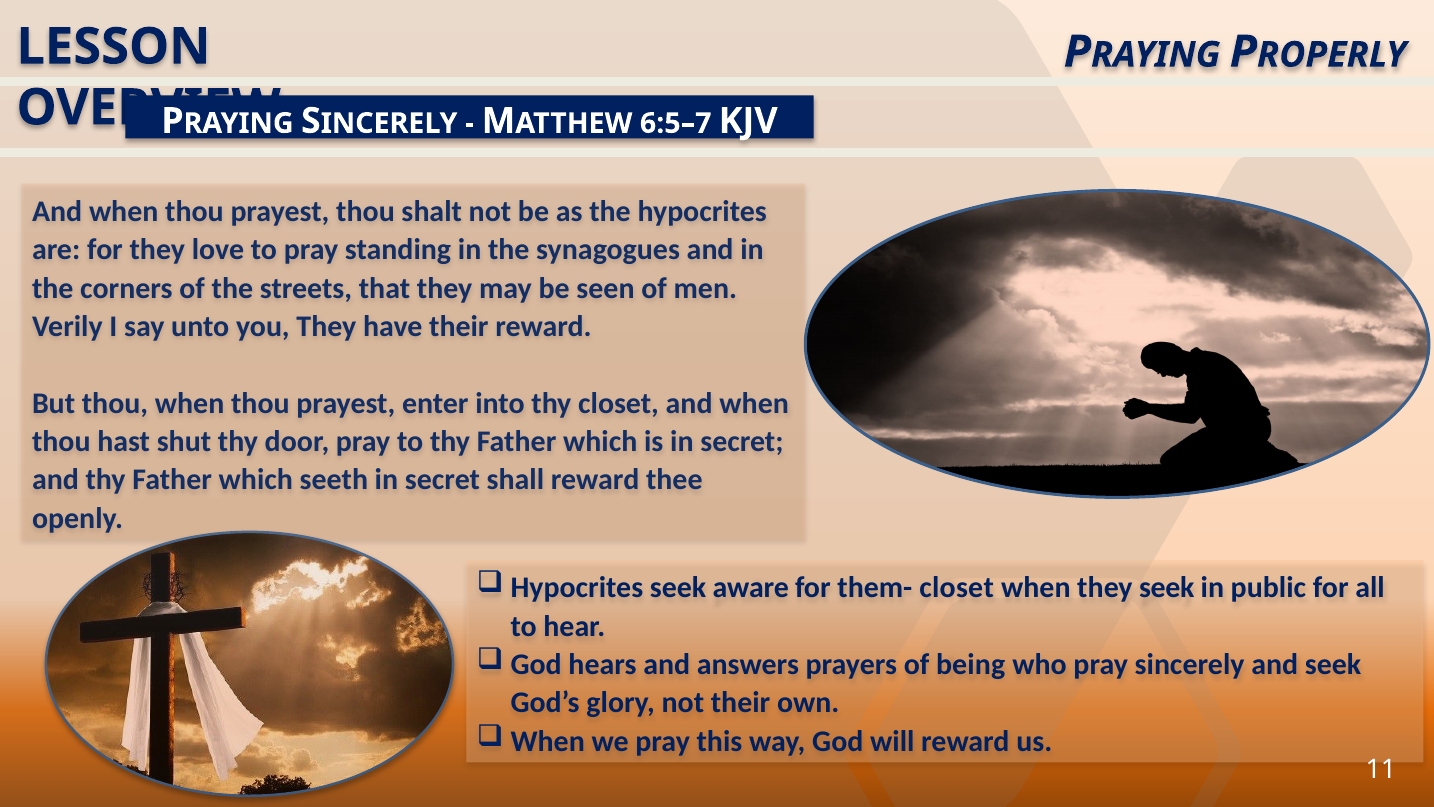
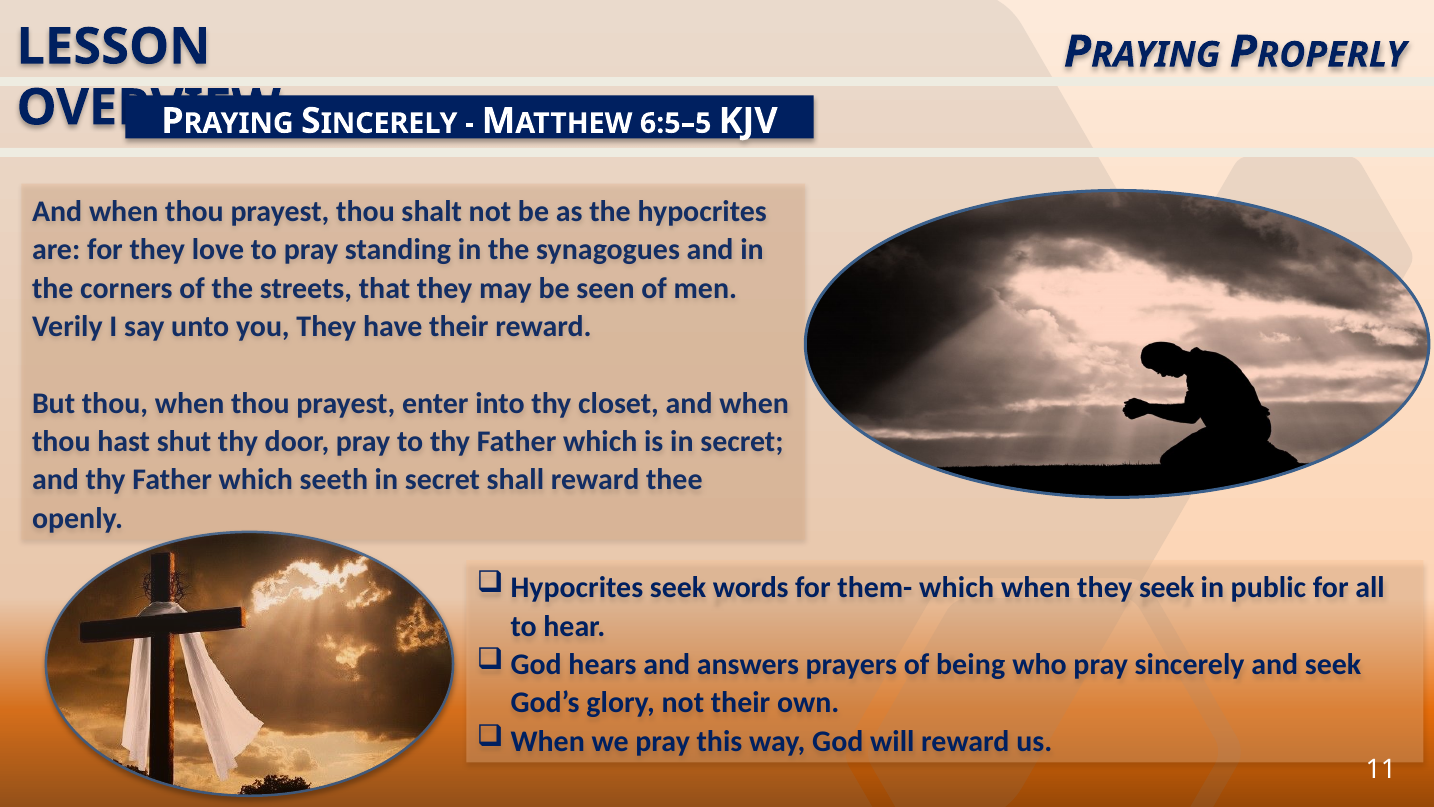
6:5–7: 6:5–7 -> 6:5–5
aware: aware -> words
them- closet: closet -> which
